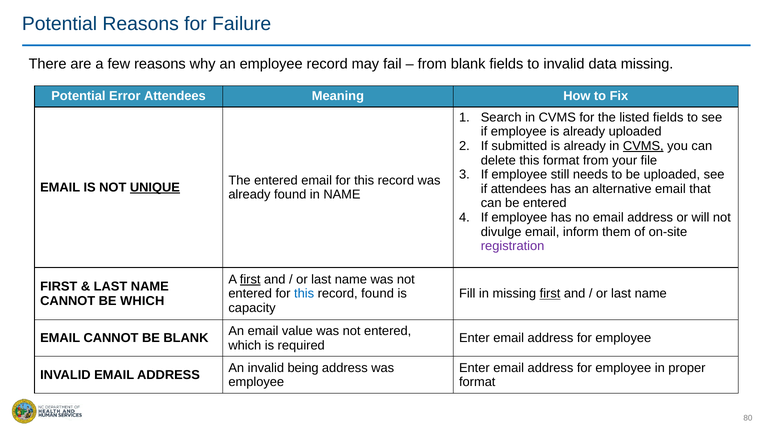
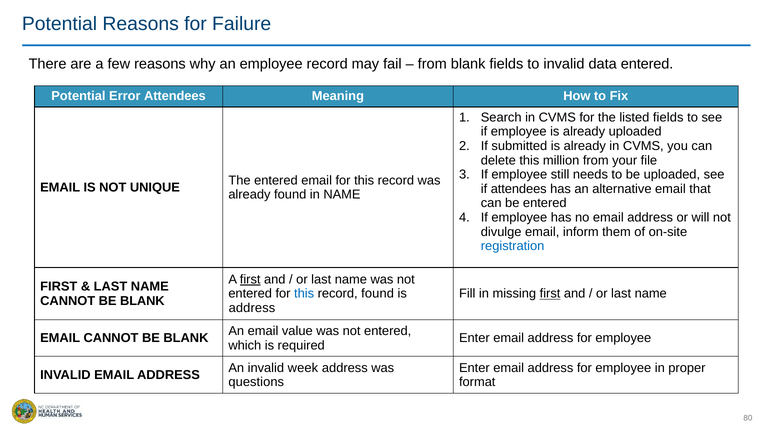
data missing: missing -> entered
CVMS at (643, 146) underline: present -> none
this format: format -> million
UNIQUE underline: present -> none
registration colour: purple -> blue
WHICH at (142, 301): WHICH -> BLANK
capacity at (252, 308): capacity -> address
being: being -> week
employee at (256, 382): employee -> questions
